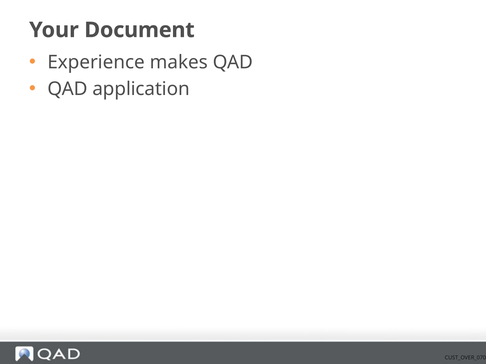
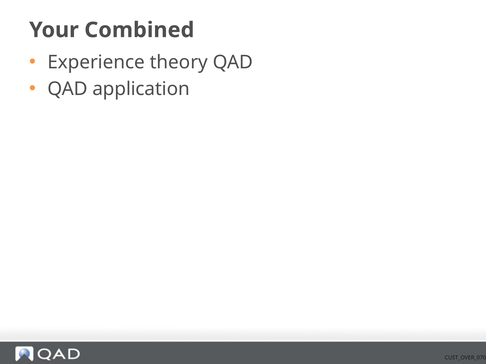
Document: Document -> Combined
makes: makes -> theory
